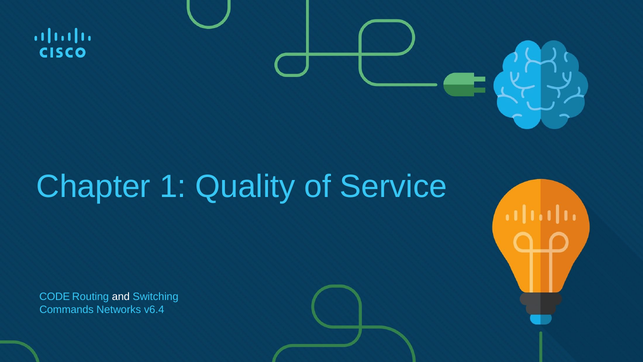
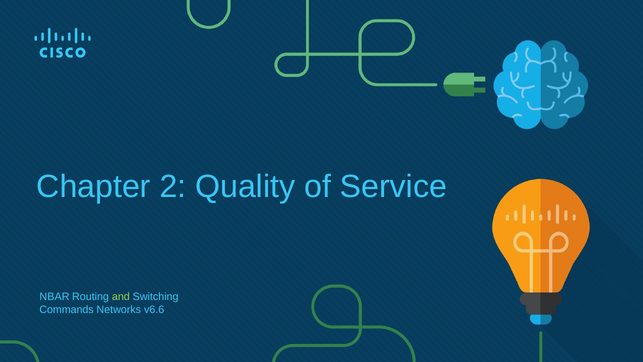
1: 1 -> 2
CODE: CODE -> NBAR
and colour: white -> light green
v6.4: v6.4 -> v6.6
